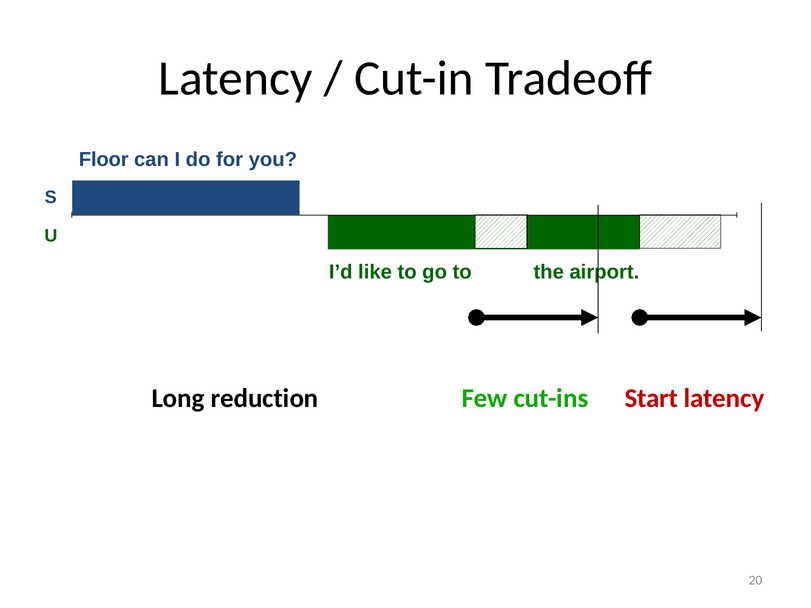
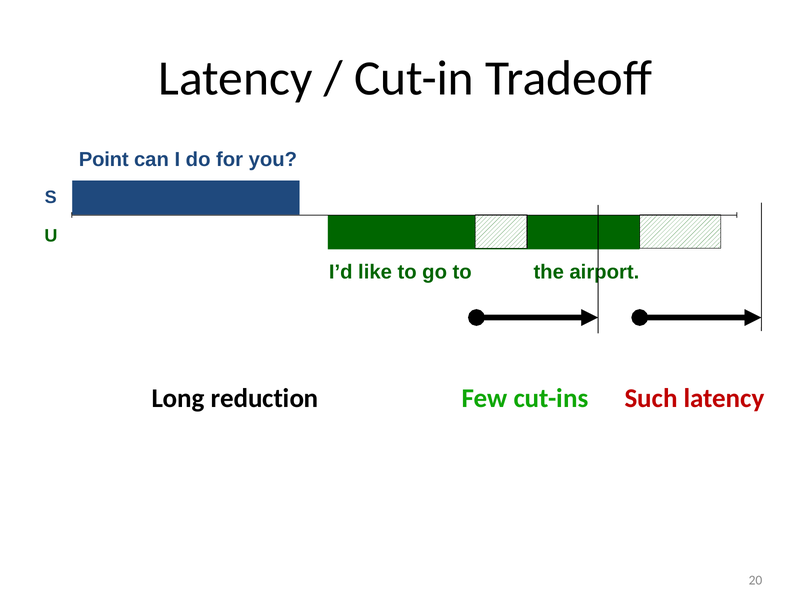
Floor: Floor -> Point
Start: Start -> Such
